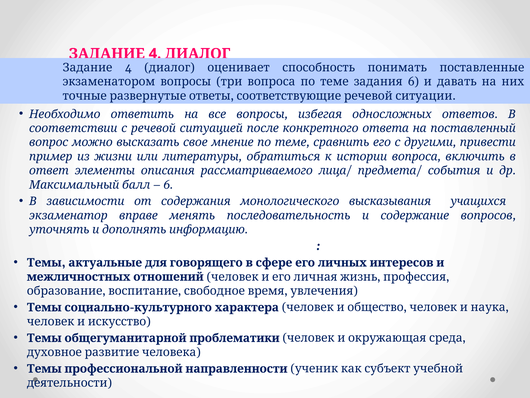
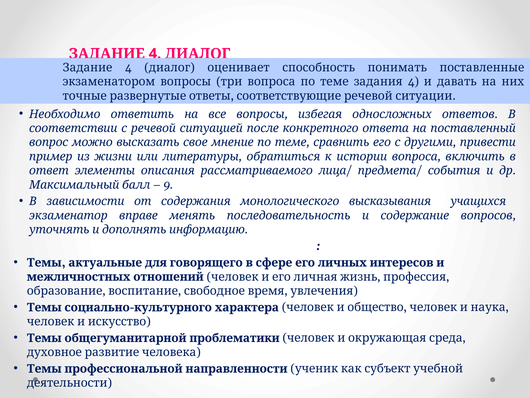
6 at (413, 82): 6 -> 4
6 at (168, 185): 6 -> 9
